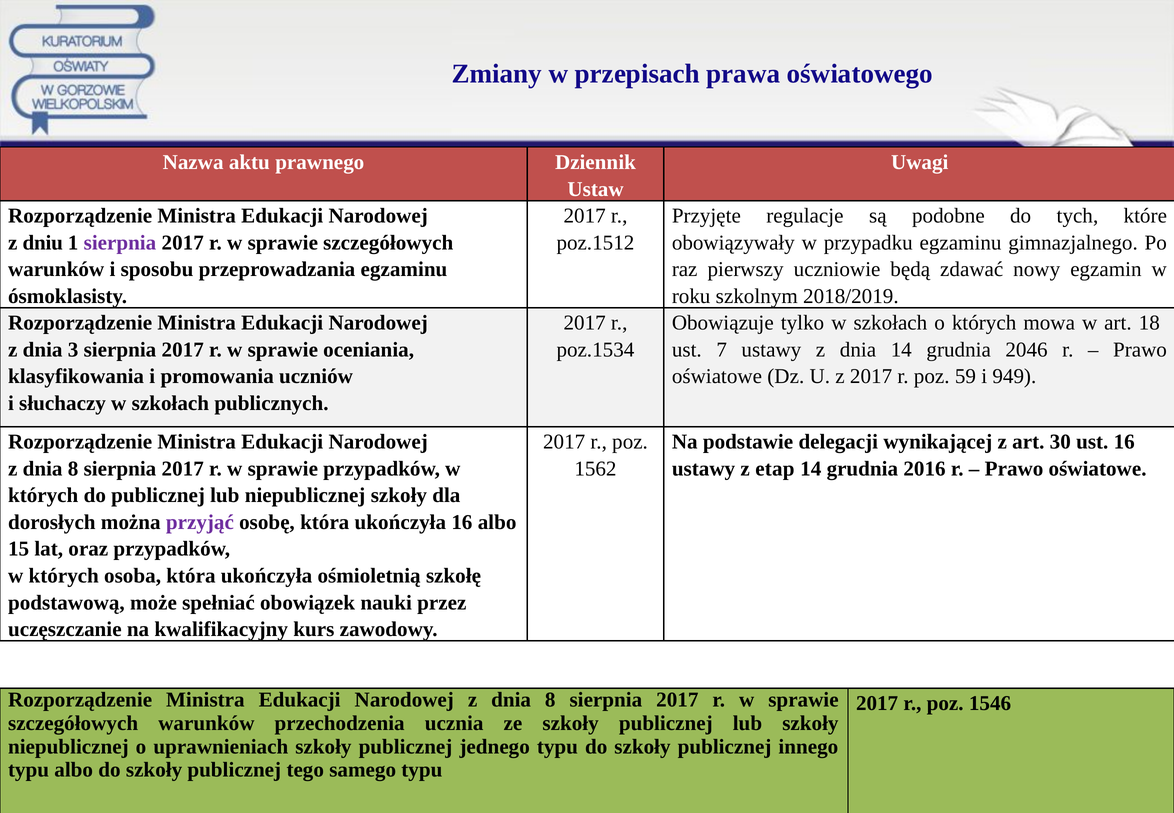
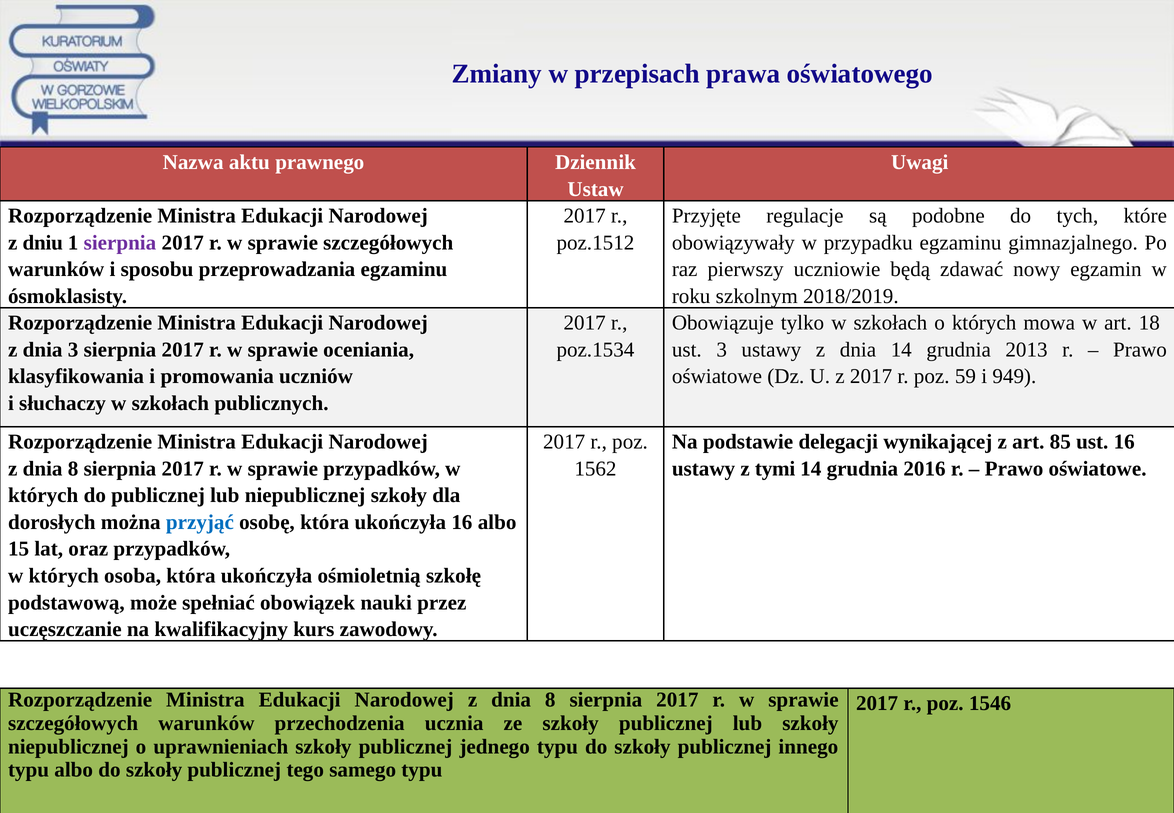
ust 7: 7 -> 3
2046: 2046 -> 2013
30: 30 -> 85
etap: etap -> tymi
przyjąć colour: purple -> blue
